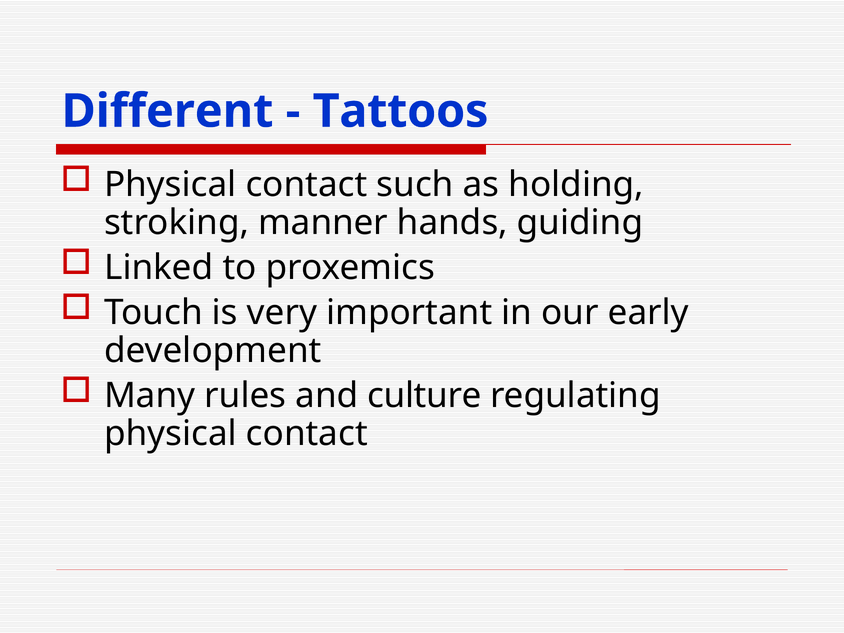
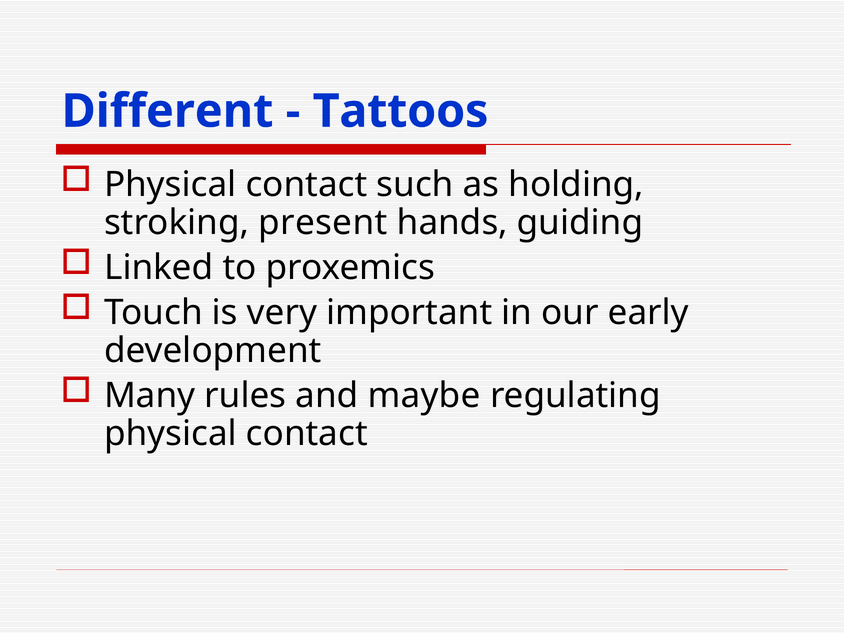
manner: manner -> present
culture: culture -> maybe
